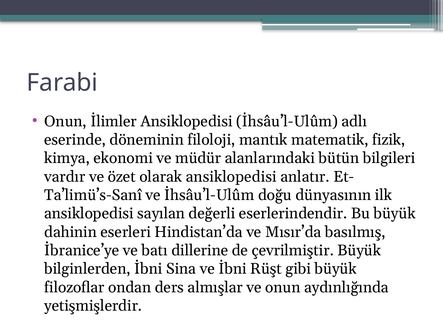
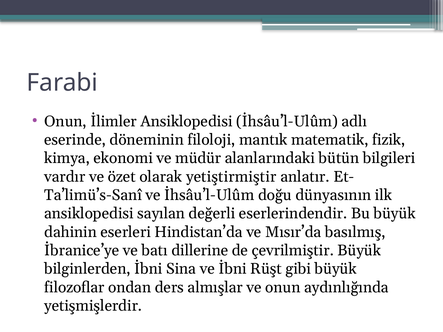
olarak ansiklopedisi: ansiklopedisi -> yetiştirmiştir
